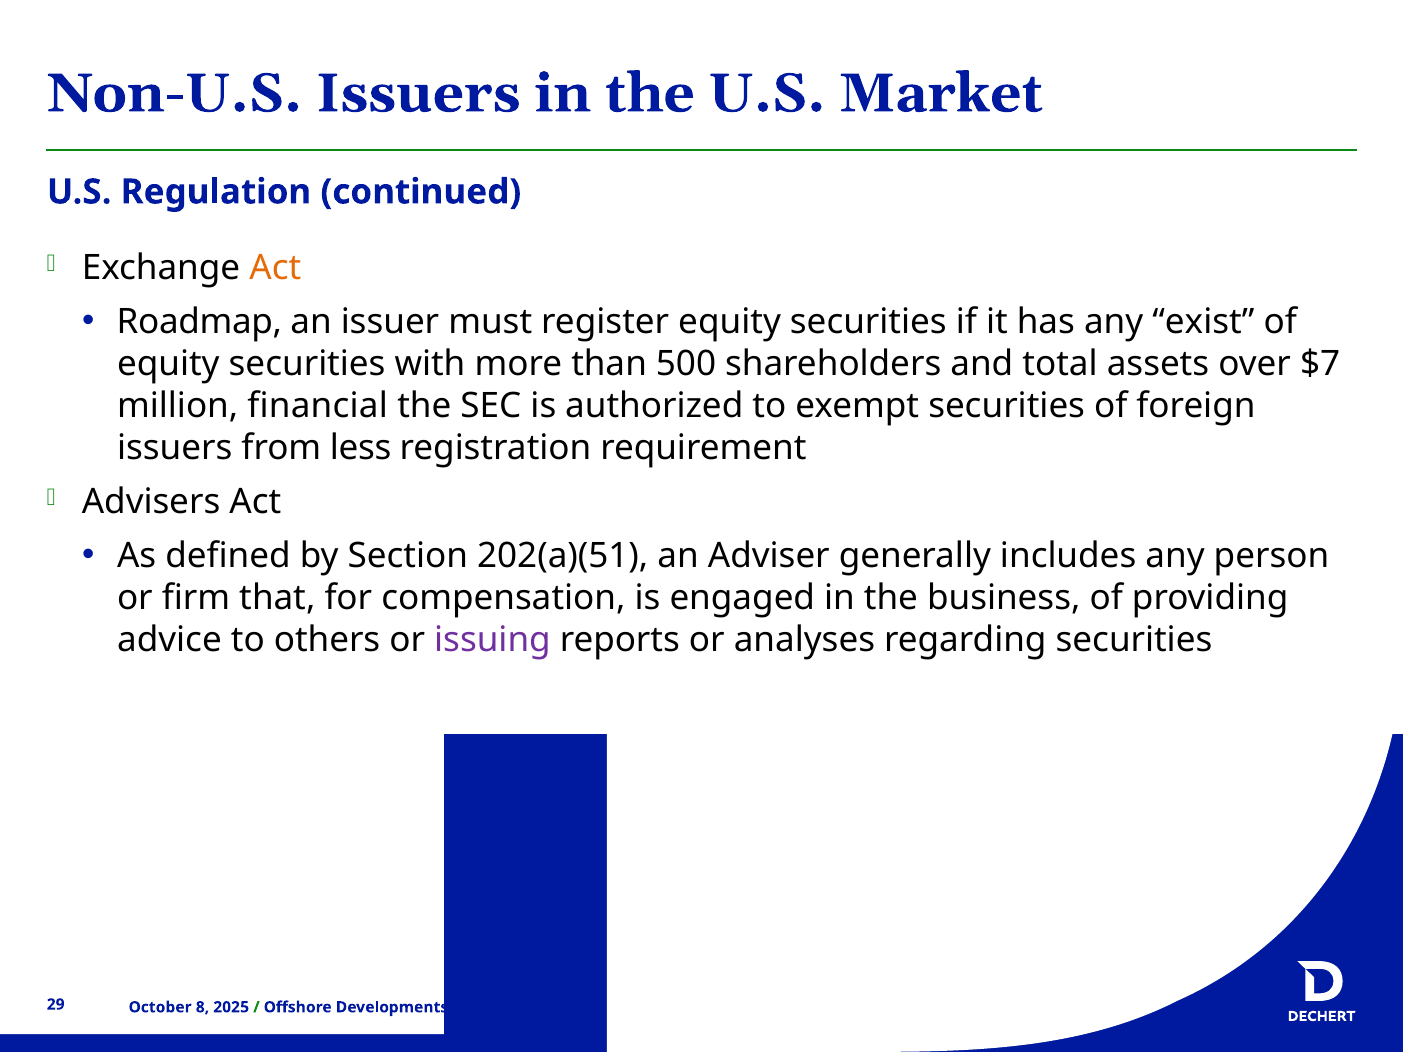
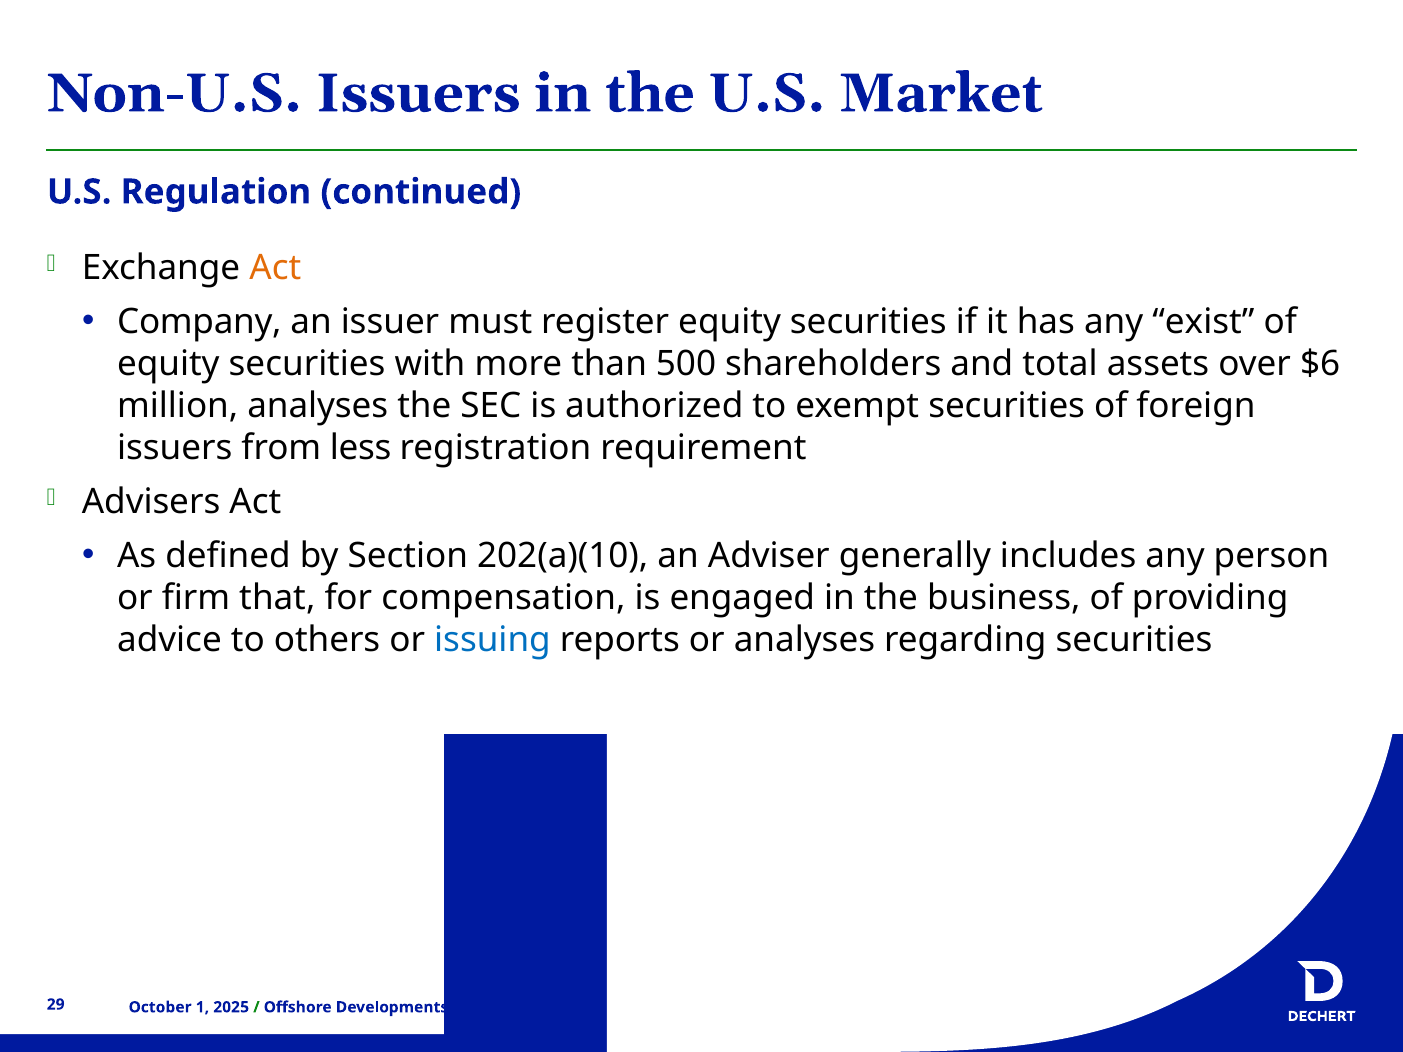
Roadmap: Roadmap -> Company
$7: $7 -> $6
million financial: financial -> analyses
202(a)(51: 202(a)(51 -> 202(a)(10
issuing colour: purple -> blue
8: 8 -> 1
